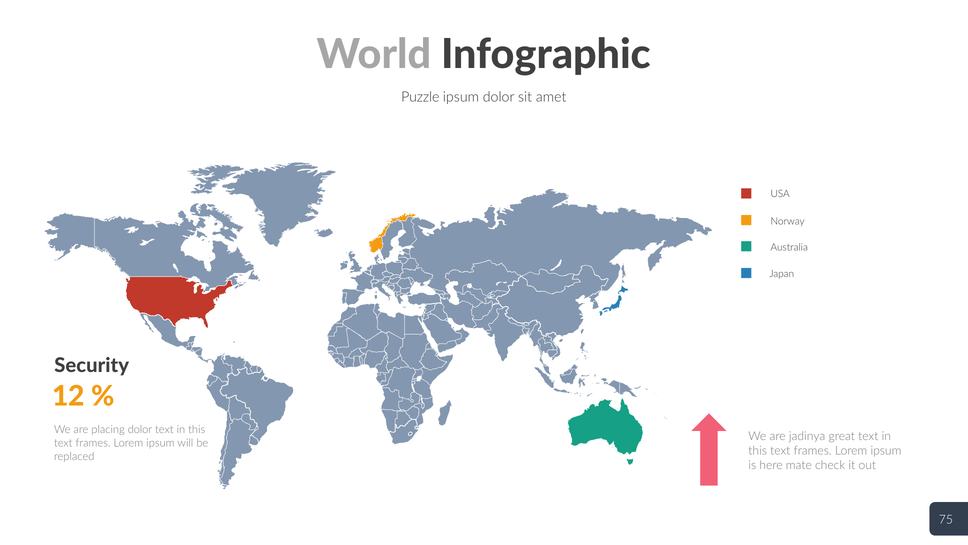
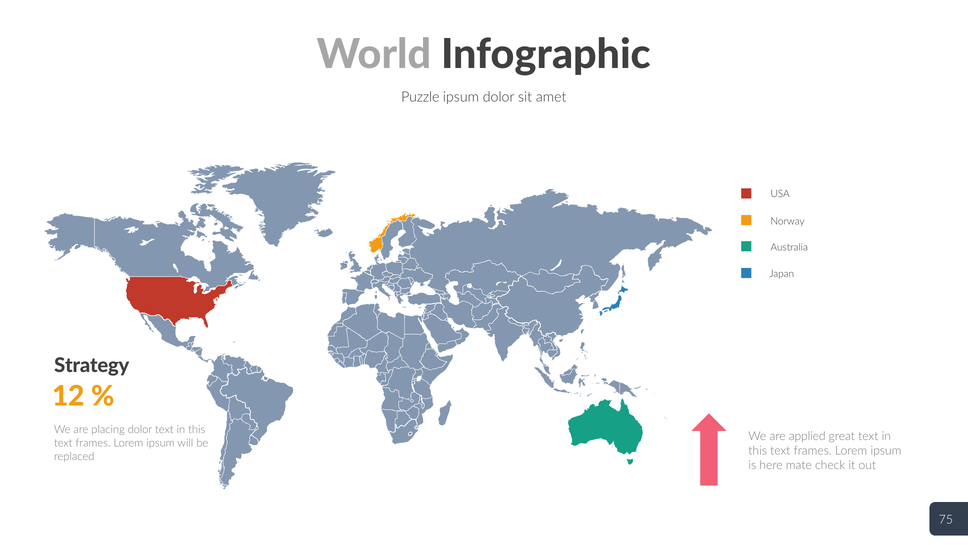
Security: Security -> Strategy
jadinya: jadinya -> applied
